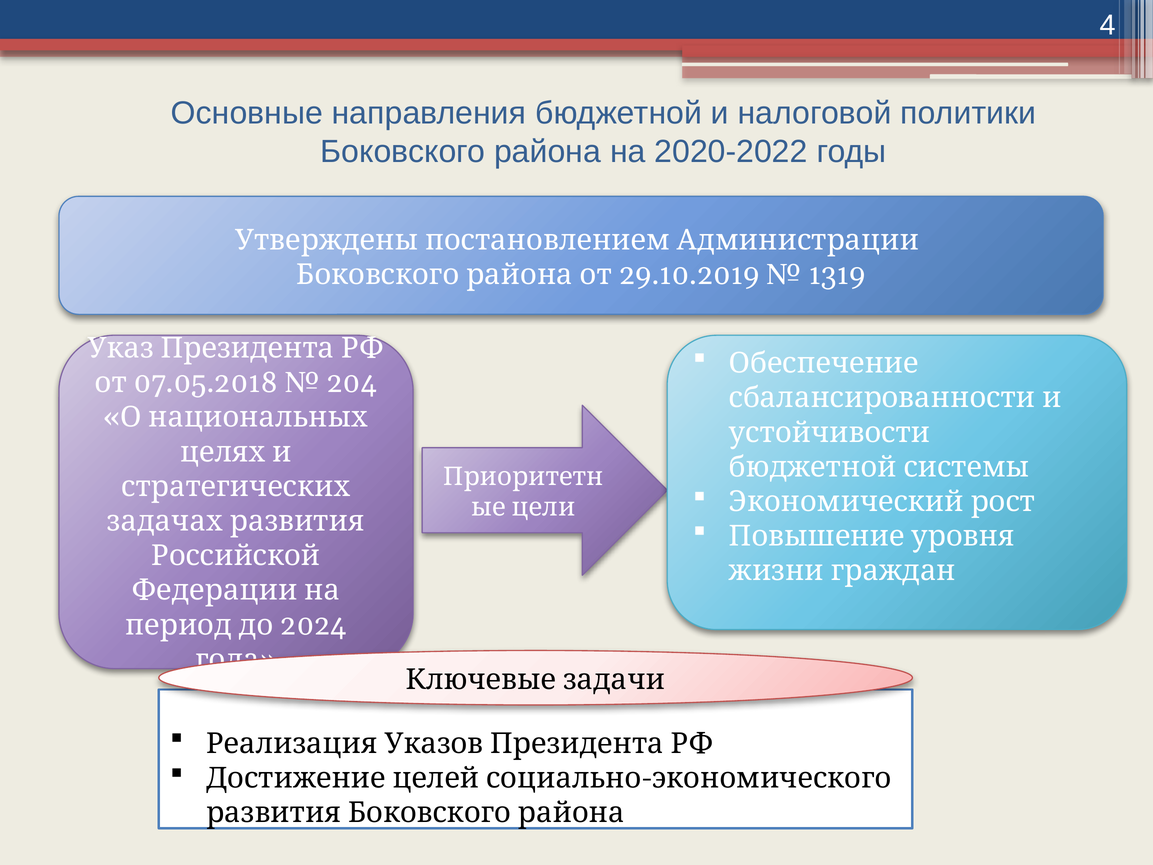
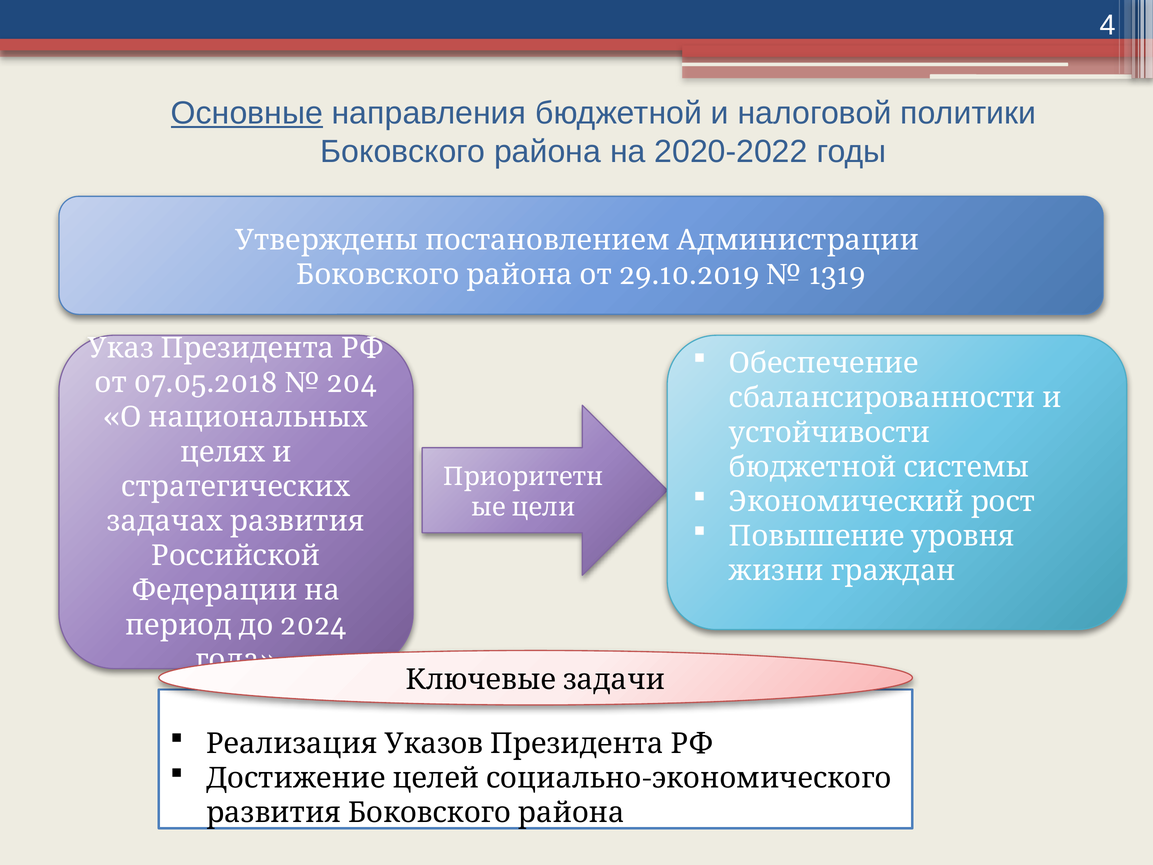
Основные underline: none -> present
